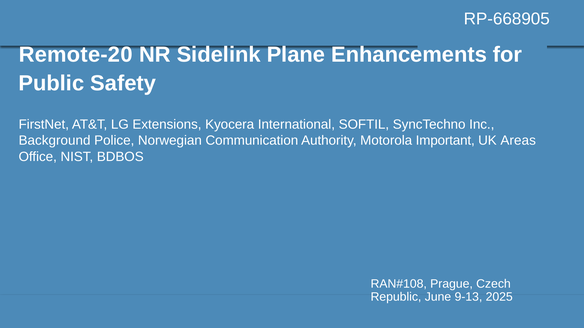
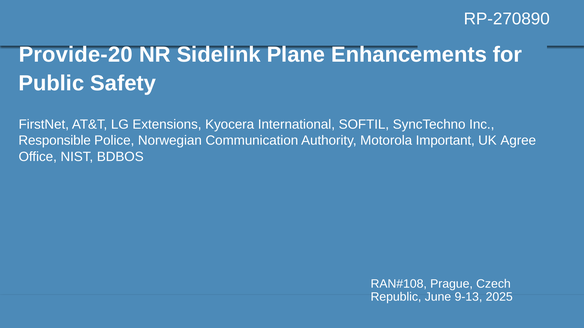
RP-668905: RP-668905 -> RP-270890
Remote-20: Remote-20 -> Provide-20
Background: Background -> Responsible
Areas: Areas -> Agree
